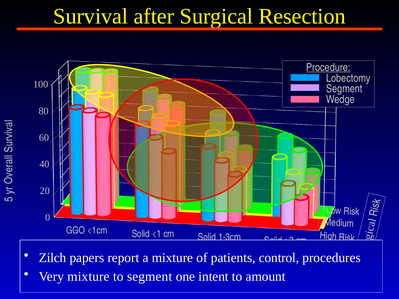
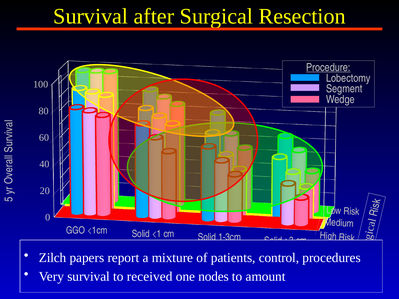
Very mixture: mixture -> survival
to segment: segment -> received
intent: intent -> nodes
